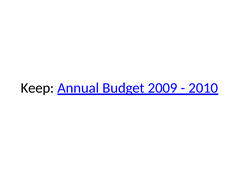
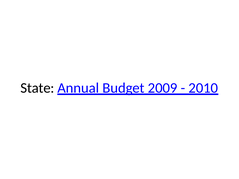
Keep: Keep -> State
